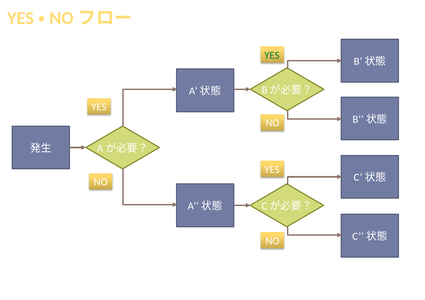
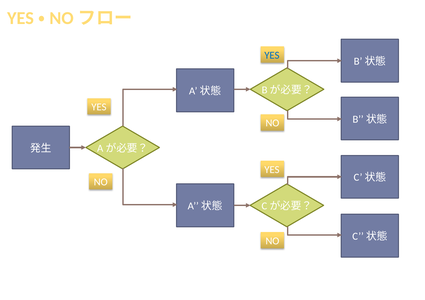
YES at (272, 55) colour: green -> blue
